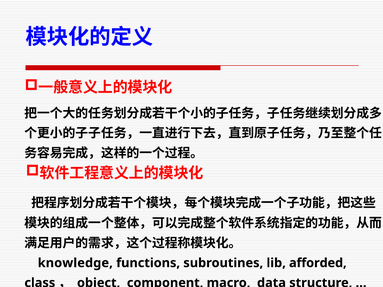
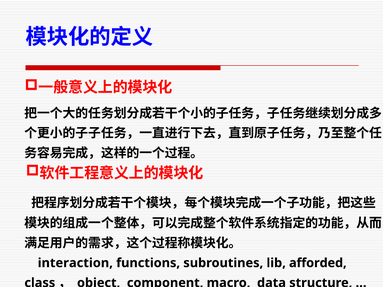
knowledge: knowledge -> interaction
